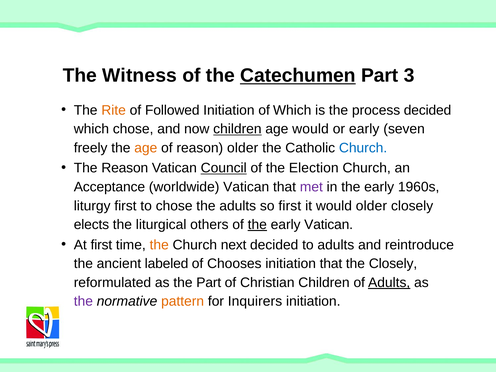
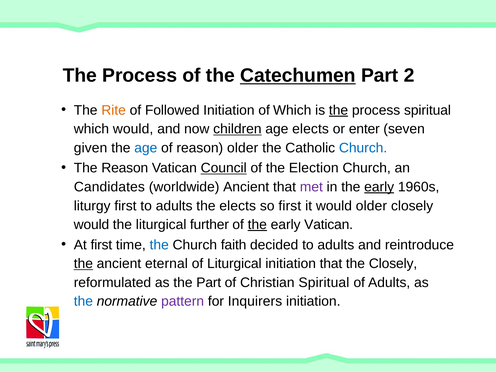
Witness at (140, 75): Witness -> Process
3: 3 -> 2
the at (339, 110) underline: none -> present
process decided: decided -> spiritual
which chose: chose -> would
age would: would -> elects
or early: early -> enter
freely: freely -> given
age at (146, 148) colour: orange -> blue
Acceptance: Acceptance -> Candidates
worldwide Vatican: Vatican -> Ancient
early at (379, 187) underline: none -> present
first to chose: chose -> adults
the adults: adults -> elects
elects at (91, 225): elects -> would
others: others -> further
the at (159, 245) colour: orange -> blue
next: next -> faith
the at (83, 264) underline: none -> present
labeled: labeled -> eternal
of Chooses: Chooses -> Liturgical
Christian Children: Children -> Spiritual
Adults at (389, 283) underline: present -> none
the at (83, 301) colour: purple -> blue
pattern colour: orange -> purple
